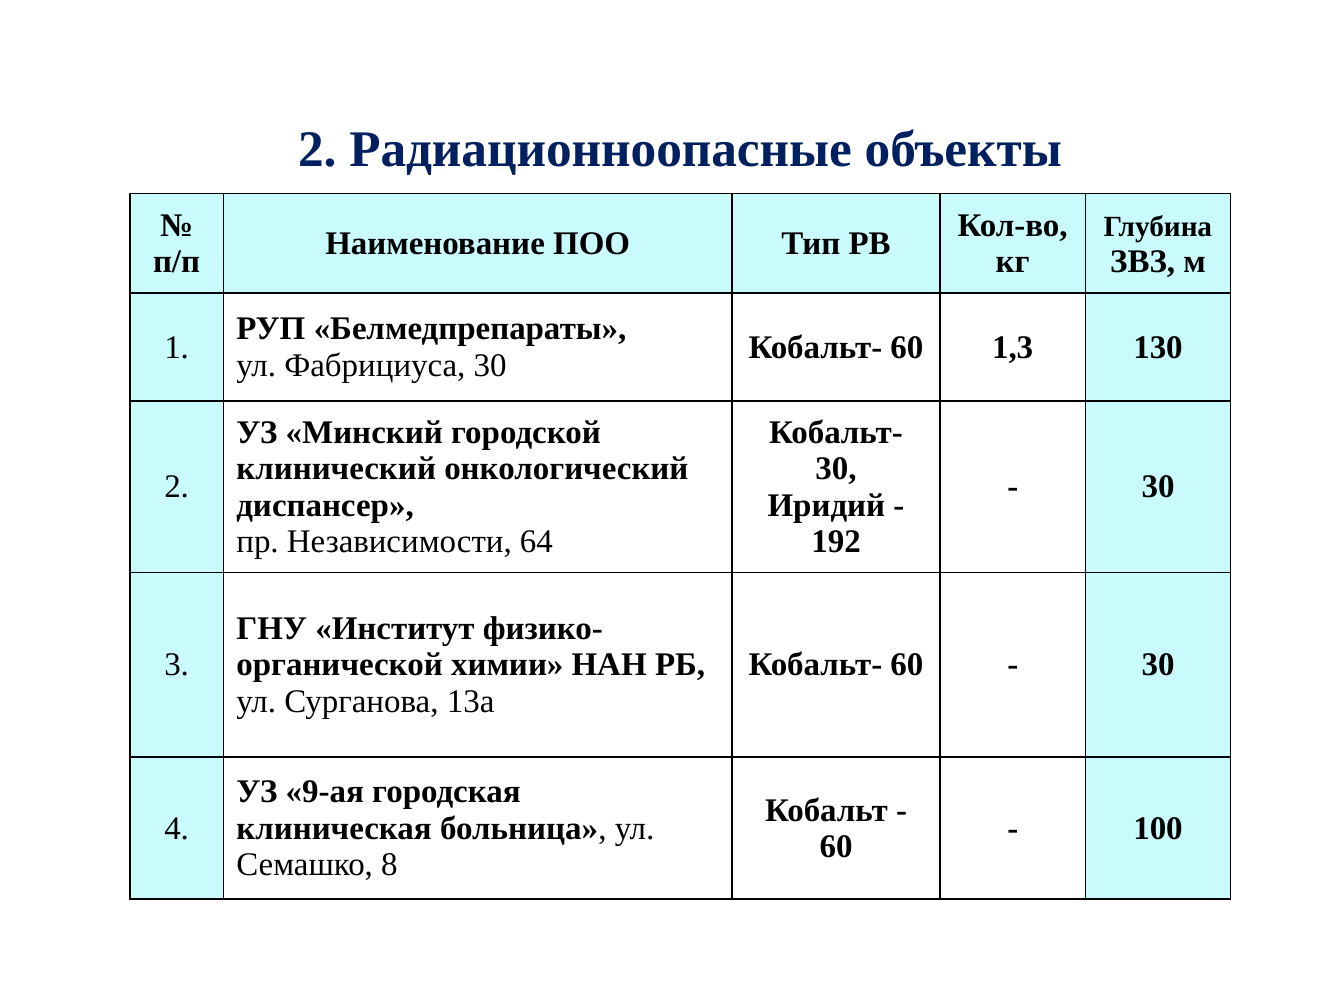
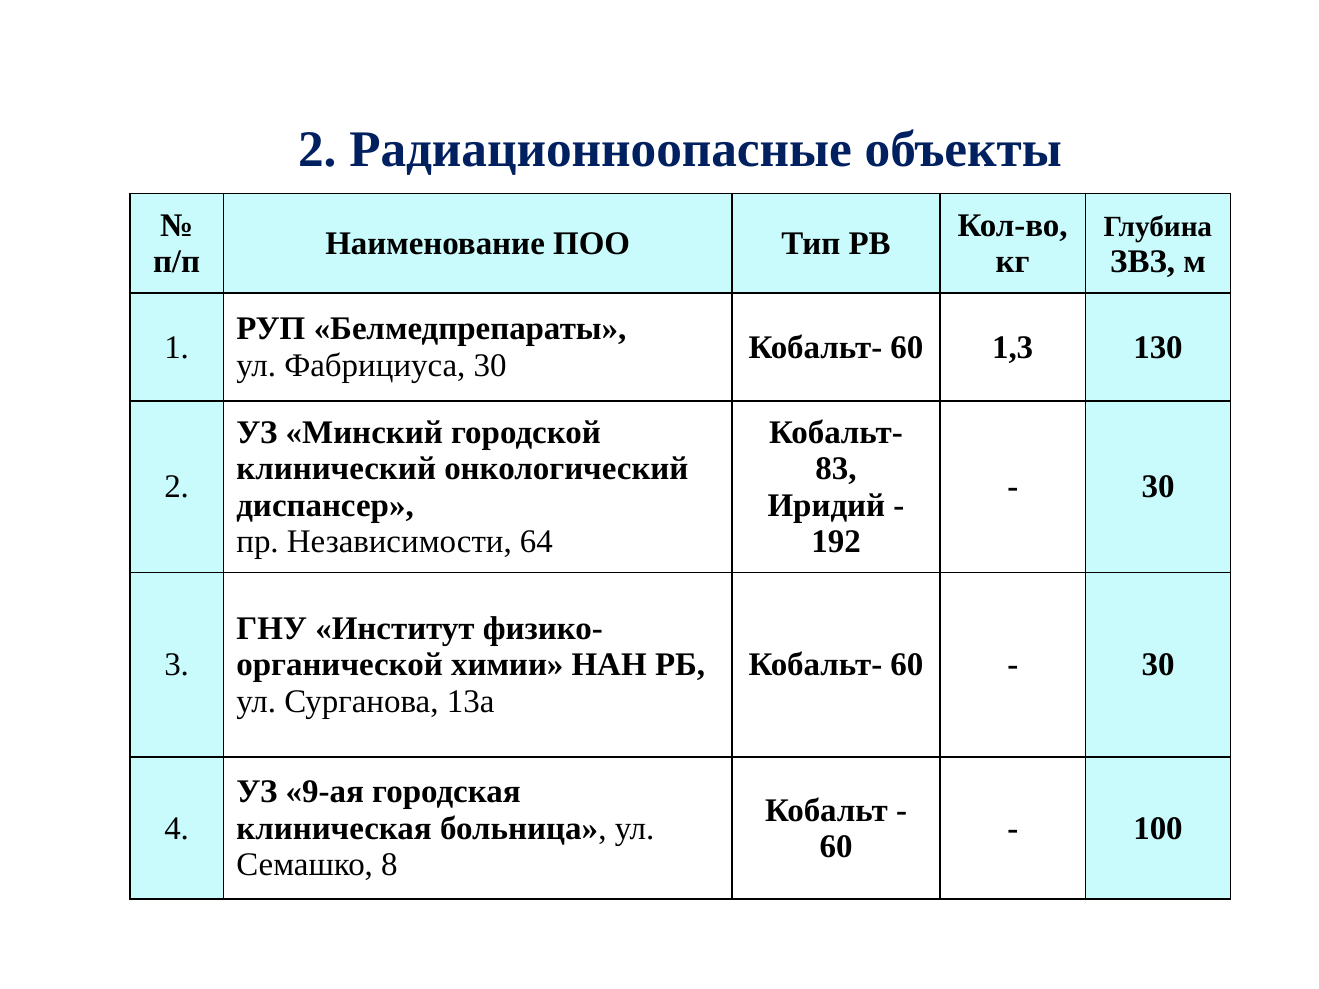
30 at (836, 469): 30 -> 83
